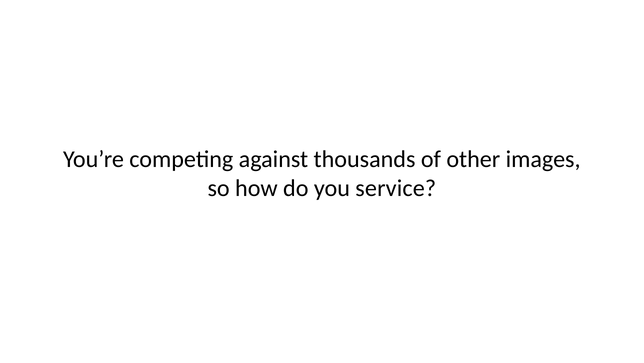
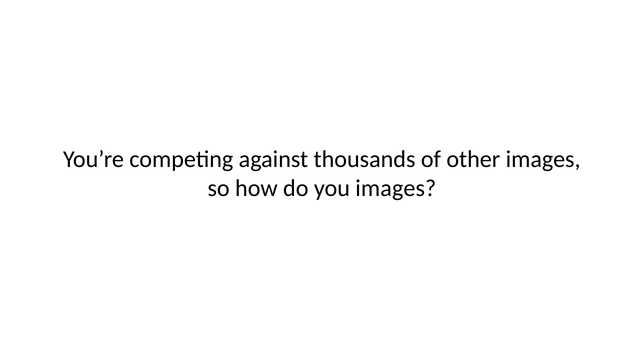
you service: service -> images
